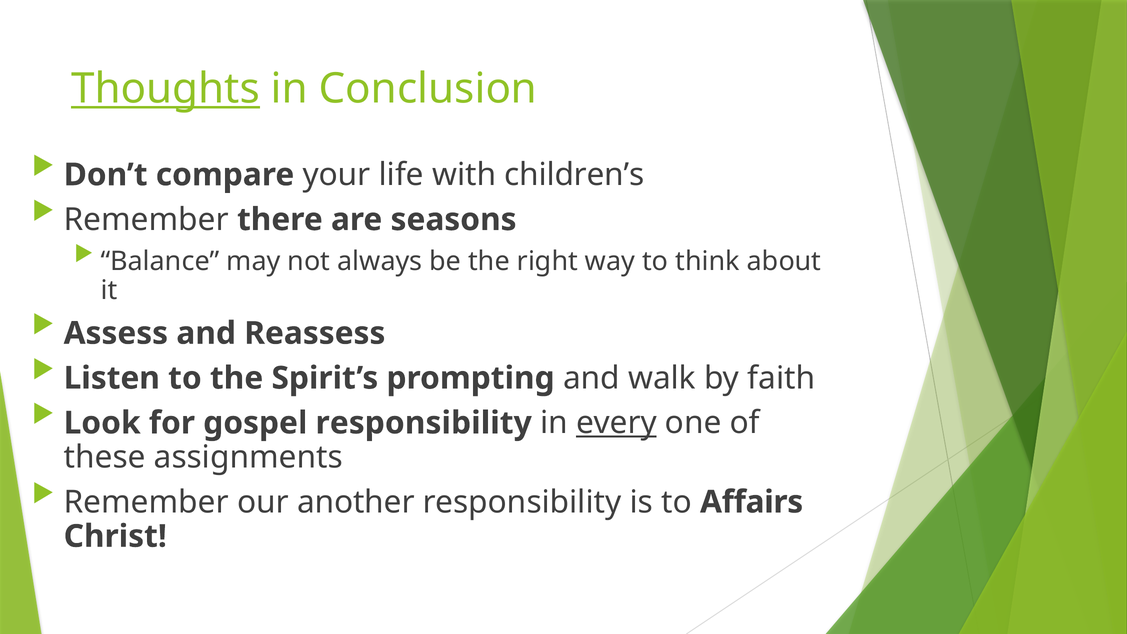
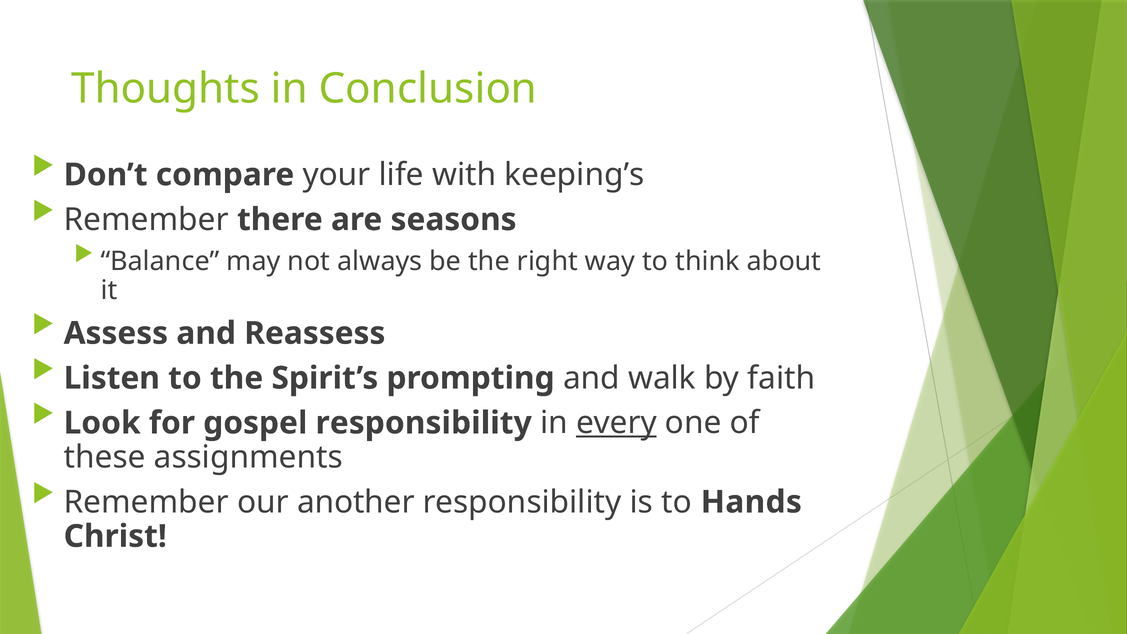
Thoughts underline: present -> none
children’s: children’s -> keeping’s
Affairs: Affairs -> Hands
